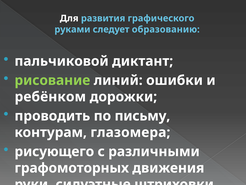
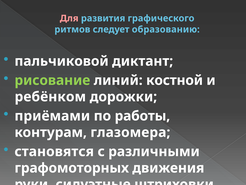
Для colour: white -> pink
руками: руками -> ритмов
ошибки: ошибки -> костной
проводить: проводить -> приёмами
письму: письму -> работы
рисующего: рисующего -> становятся
